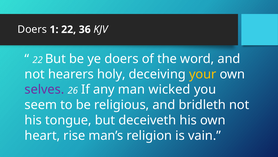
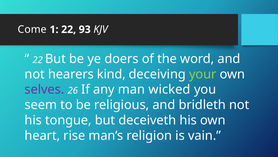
Doers at (32, 29): Doers -> Come
36: 36 -> 93
holy: holy -> kind
your colour: yellow -> light green
